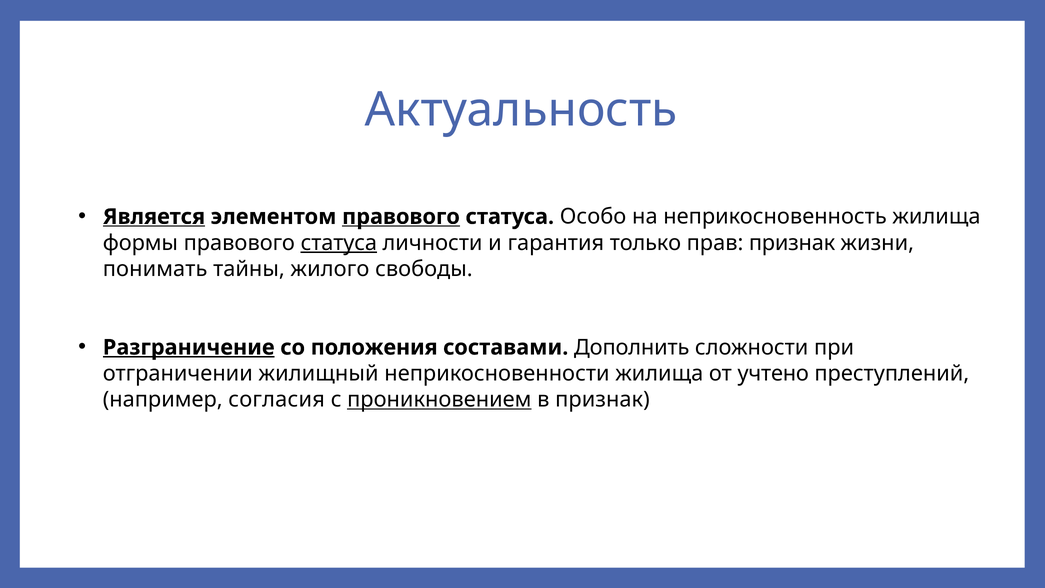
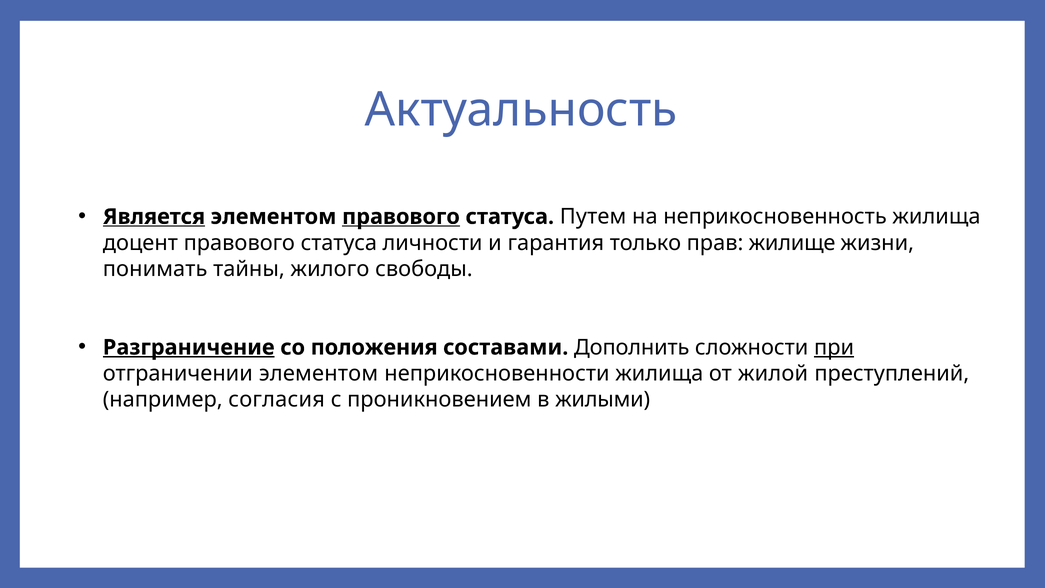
Особо: Особо -> Путем
формы: формы -> доцент
статуса at (339, 243) underline: present -> none
прав признак: признак -> жилище
при underline: none -> present
отграничении жилищный: жилищный -> элементом
учтено: учтено -> жилой
проникновением underline: present -> none
в признак: признак -> жилыми
